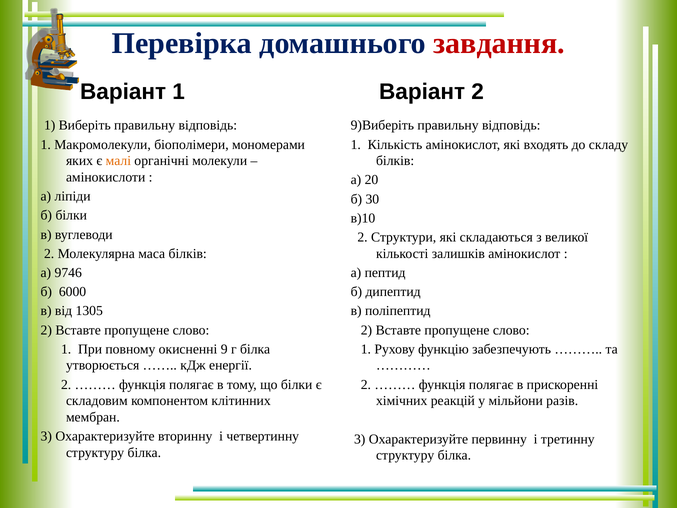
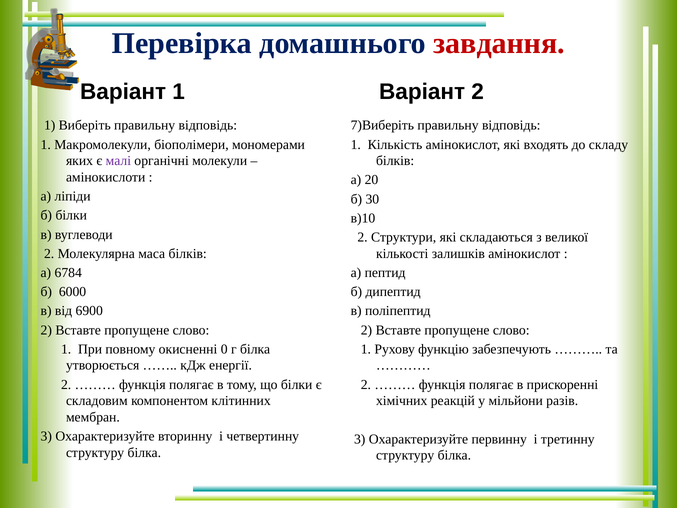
9)Виберіть: 9)Виберіть -> 7)Виберіть
малі colour: orange -> purple
9746: 9746 -> 6784
1305: 1305 -> 6900
9: 9 -> 0
